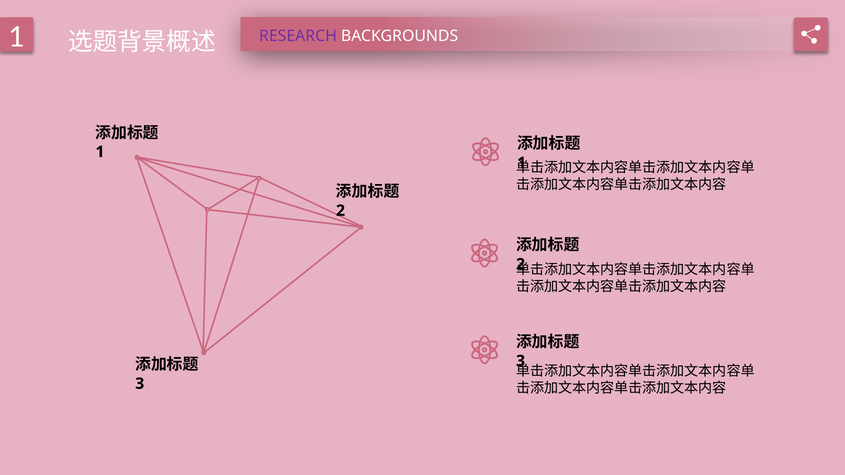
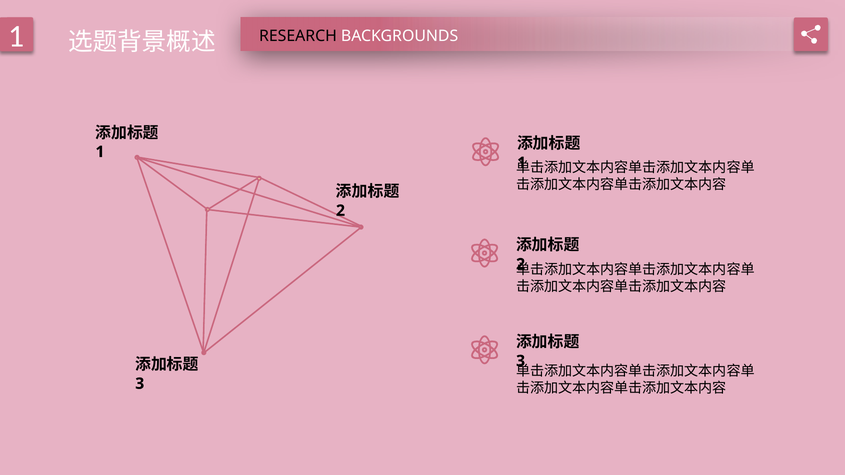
RESEARCH colour: purple -> black
